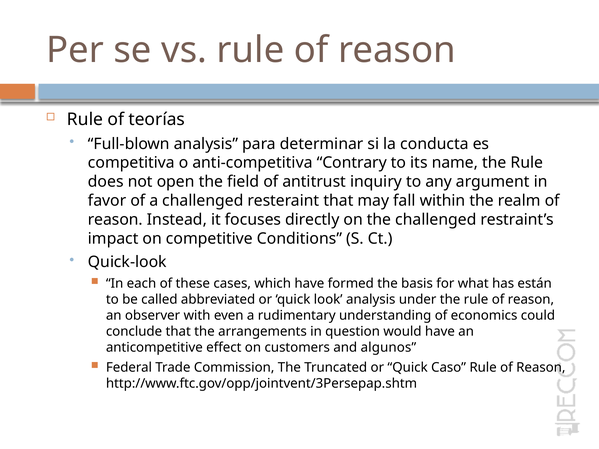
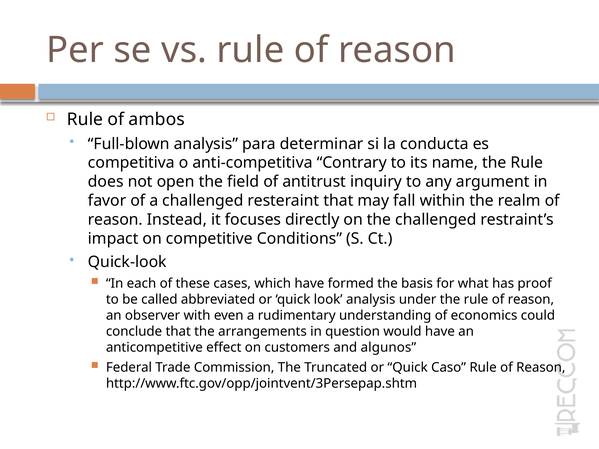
teorías: teorías -> ambos
están: están -> proof
